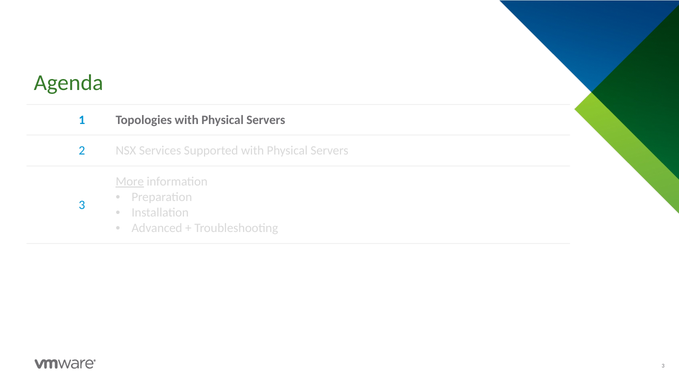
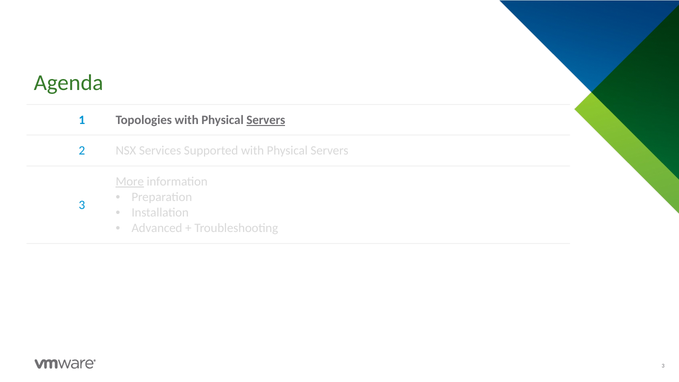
Servers at (266, 120) underline: none -> present
